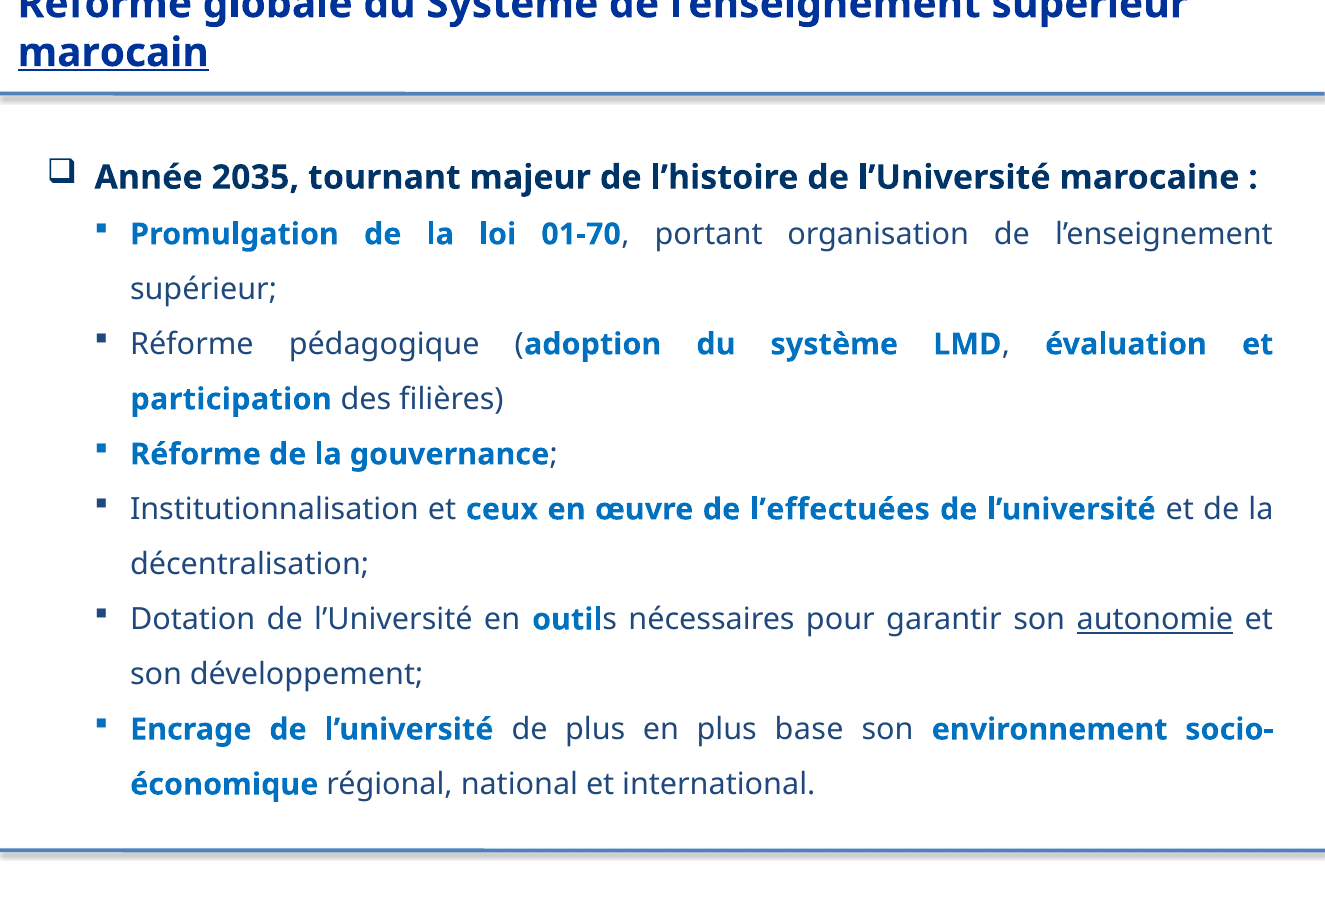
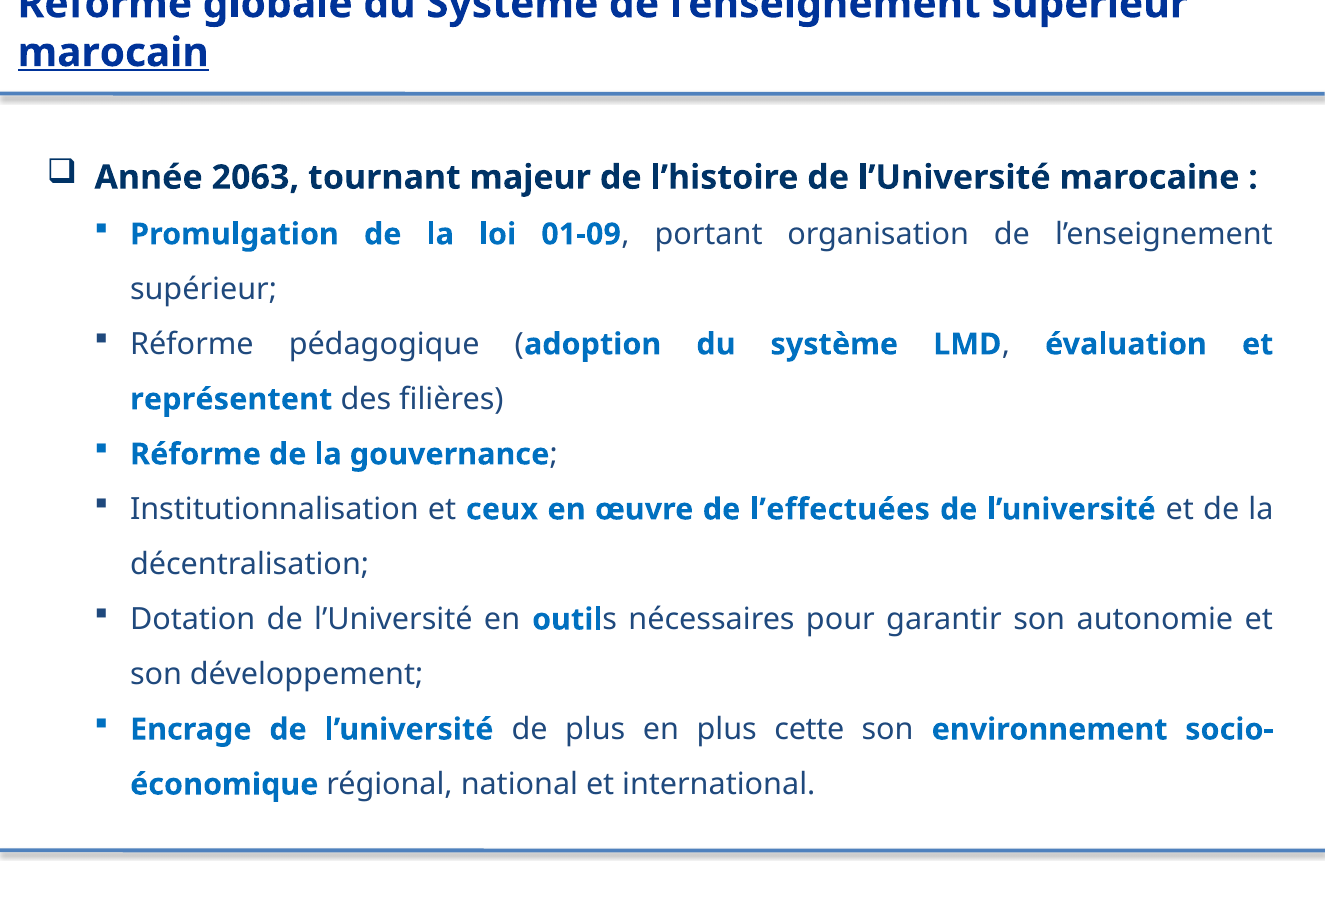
2035: 2035 -> 2063
01-70: 01-70 -> 01-09
participation: participation -> représentent
autonomie underline: present -> none
base: base -> cette
